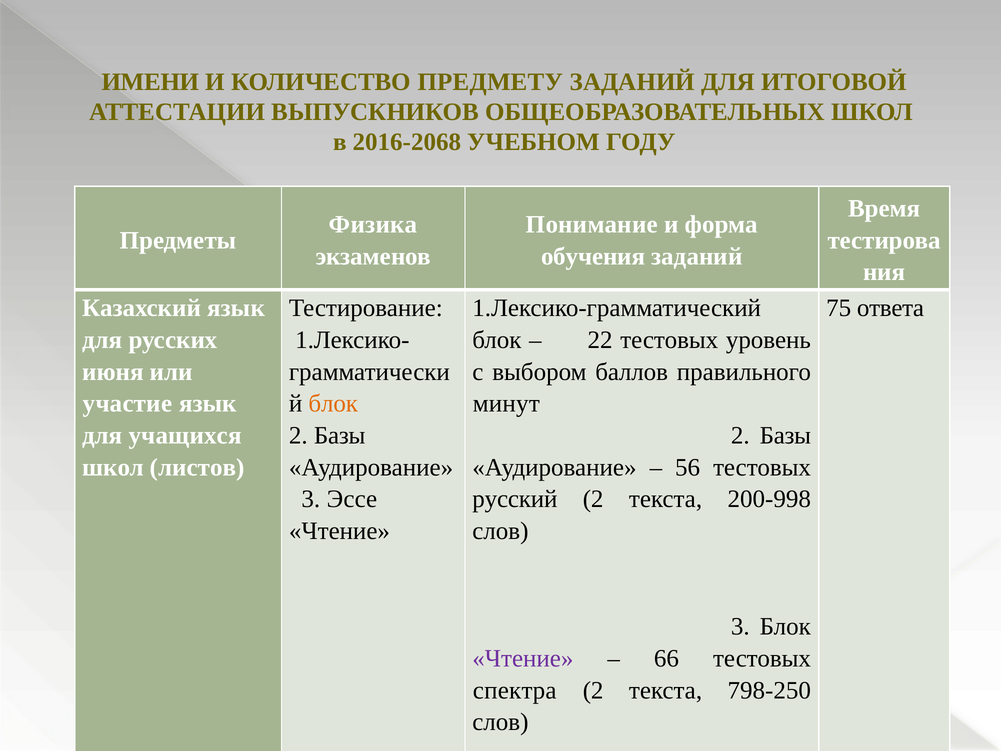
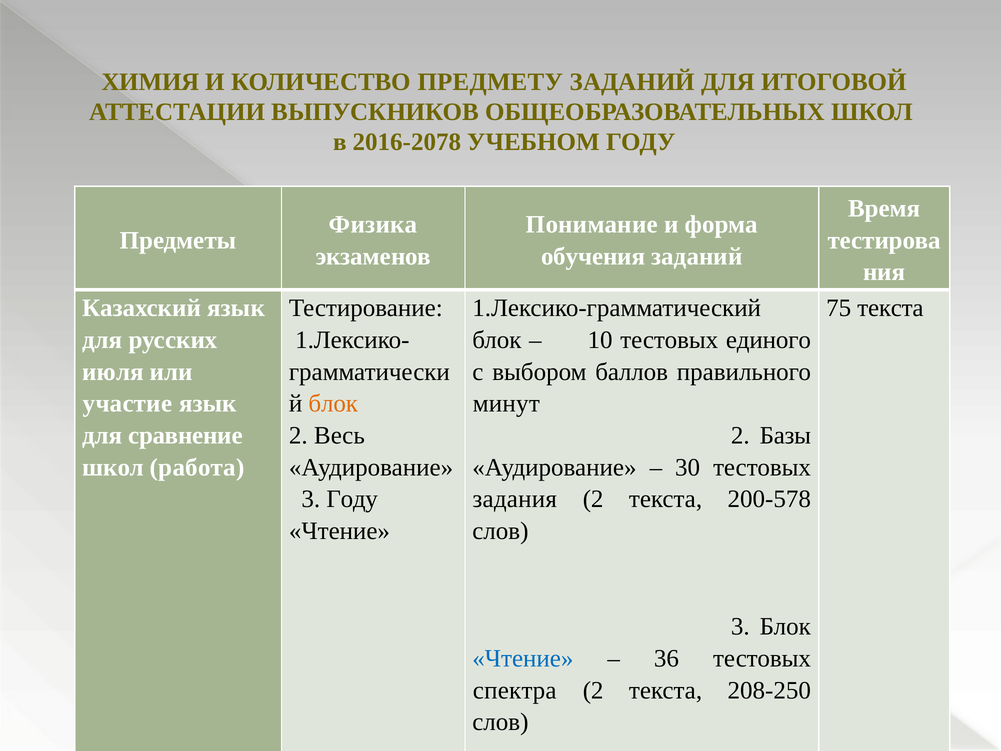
ИМЕНИ: ИМЕНИ -> ХИМИЯ
2016-2068: 2016-2068 -> 2016-2078
75 ответа: ответа -> текста
22: 22 -> 10
уровень: уровень -> единого
июня: июня -> июля
учащихся: учащихся -> сравнение
Базы at (340, 435): Базы -> Весь
листов: листов -> работа
56: 56 -> 30
3 Эссе: Эссе -> Году
русский: русский -> задания
200-998: 200-998 -> 200-578
Чтение at (523, 658) colour: purple -> blue
66: 66 -> 36
798-250: 798-250 -> 208-250
